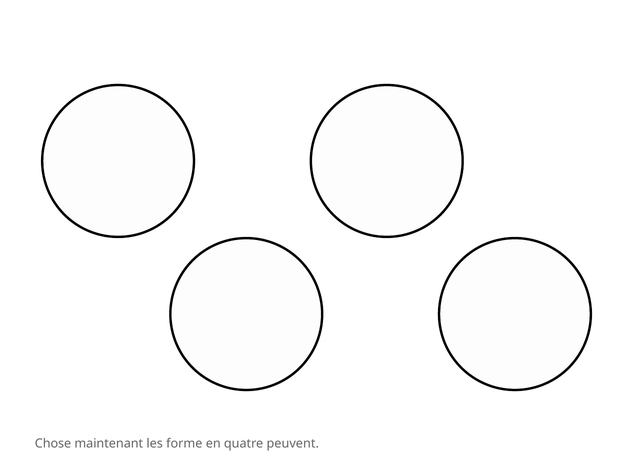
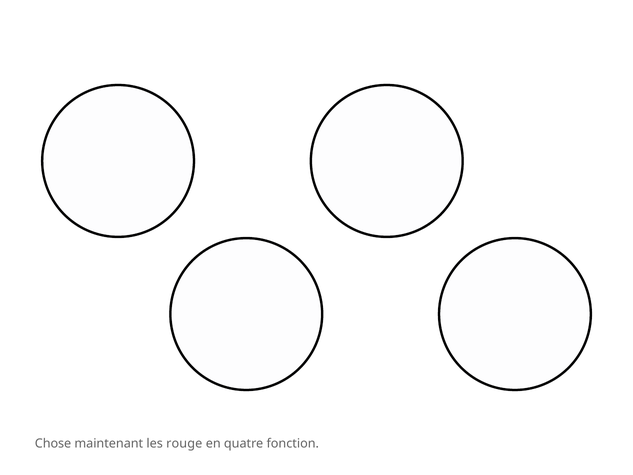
forme: forme -> rouge
peuvent: peuvent -> fonction
